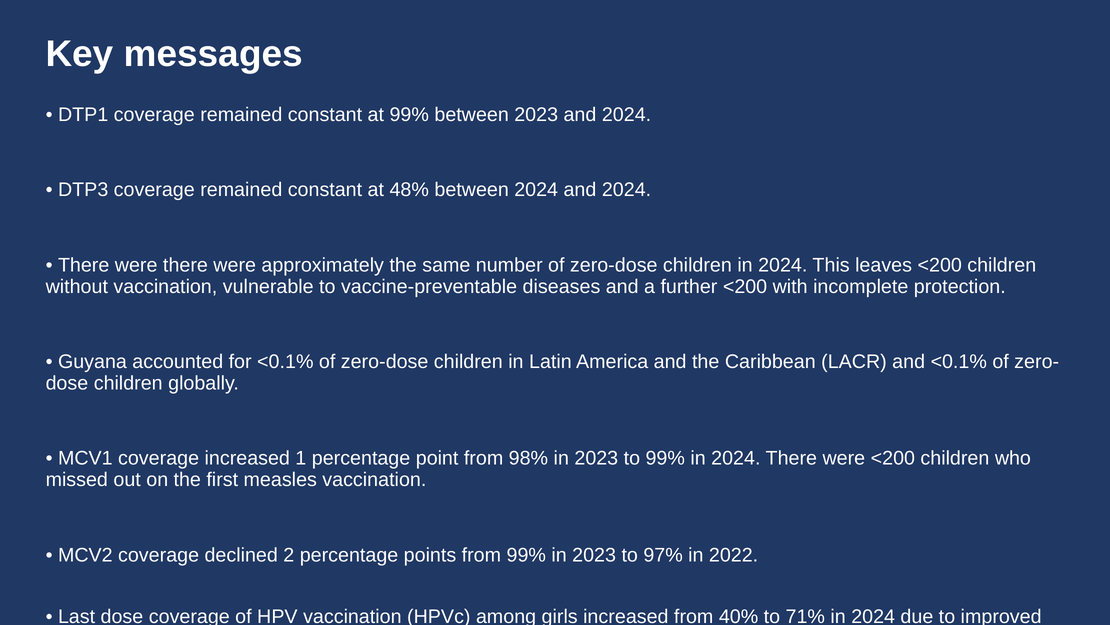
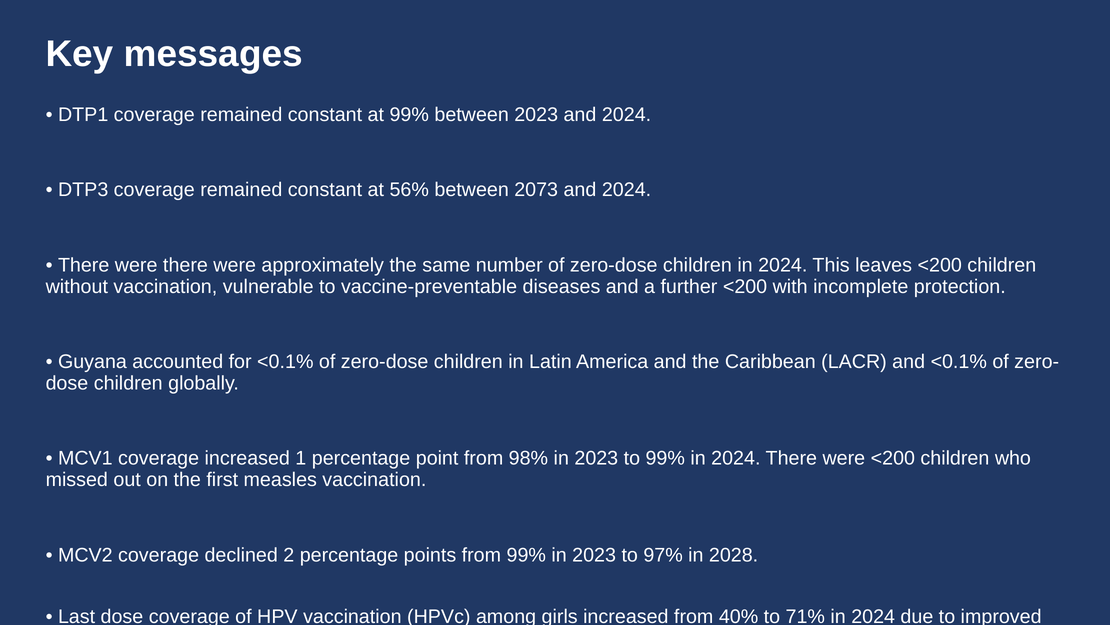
48%: 48% -> 56%
between 2024: 2024 -> 2073
2022: 2022 -> 2028
